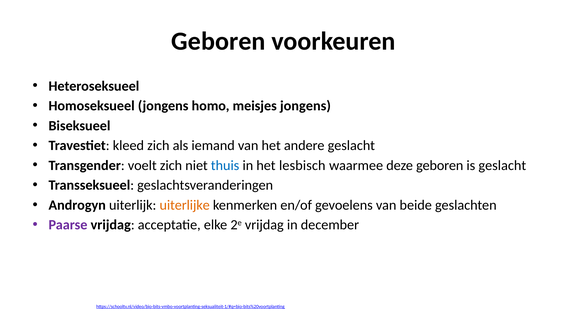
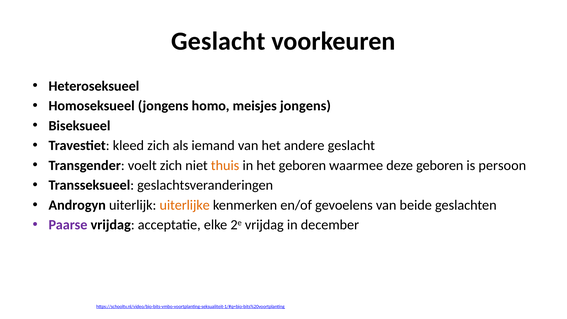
Geboren at (218, 41): Geboren -> Geslacht
thuis colour: blue -> orange
het lesbisch: lesbisch -> geboren
is geslacht: geslacht -> persoon
